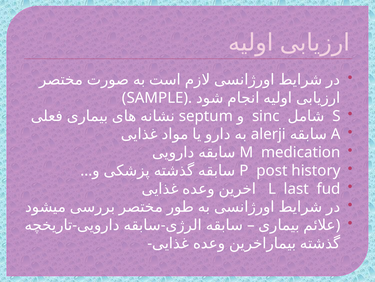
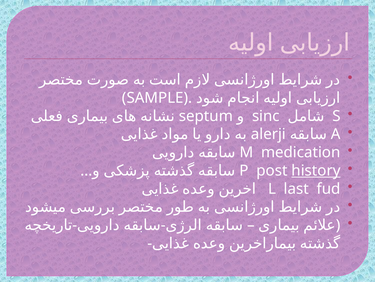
history underline: none -> present
